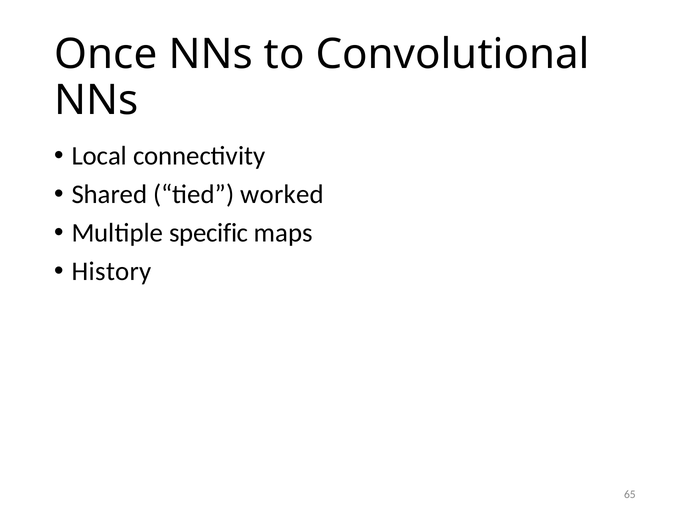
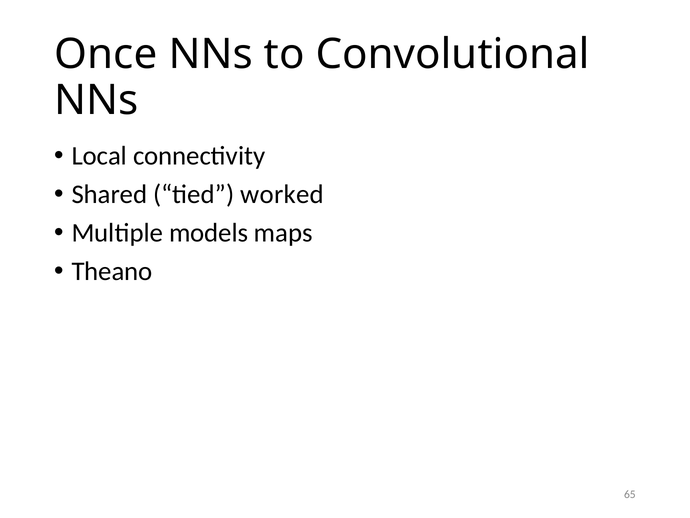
specific: specific -> models
History: History -> Theano
